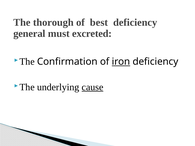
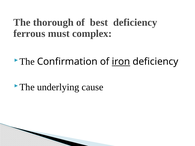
general: general -> ferrous
excreted: excreted -> complex
cause underline: present -> none
